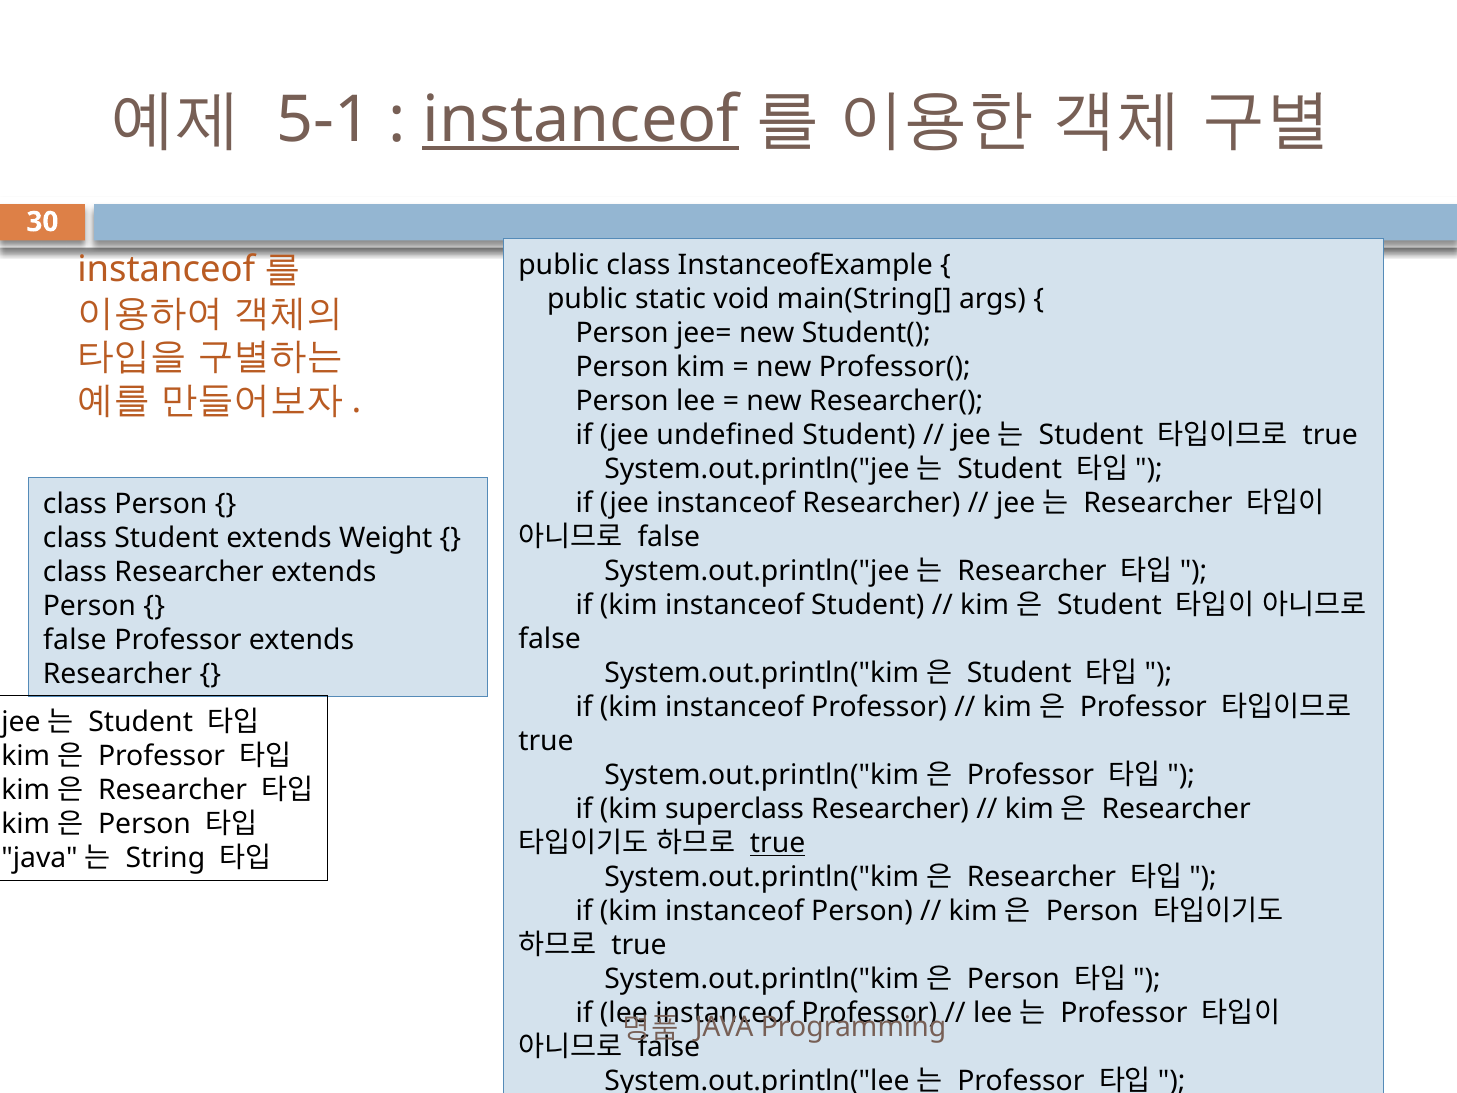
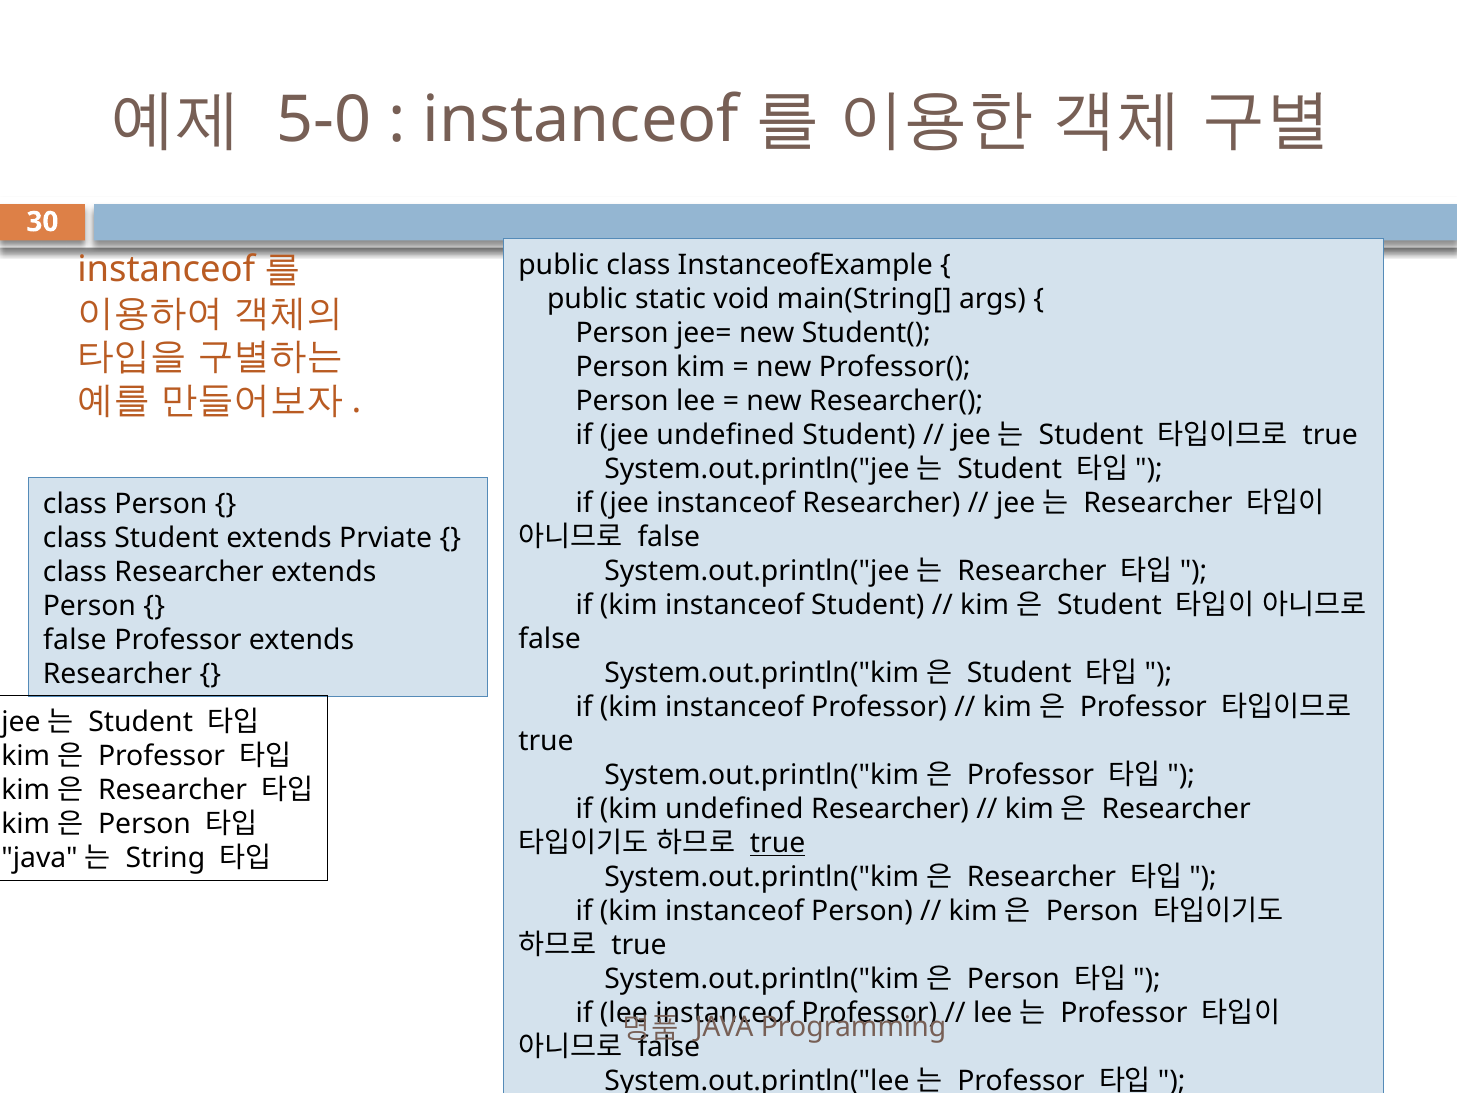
5-1: 5-1 -> 5-0
instanceof at (581, 120) underline: present -> none
Weight: Weight -> Prviate
kim superclass: superclass -> undefined
